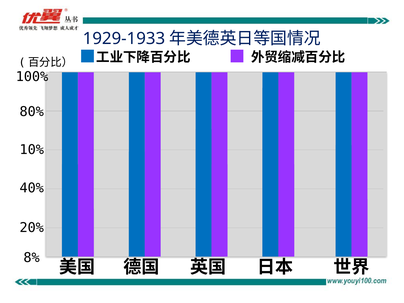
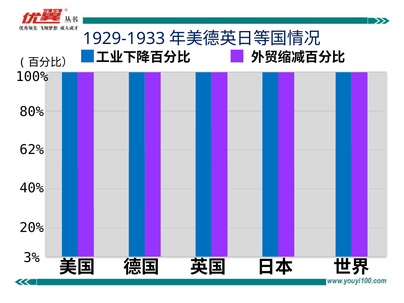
10%: 10% -> 62%
8%: 8% -> 3%
